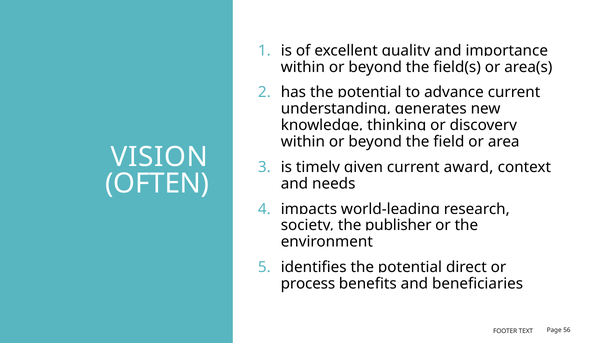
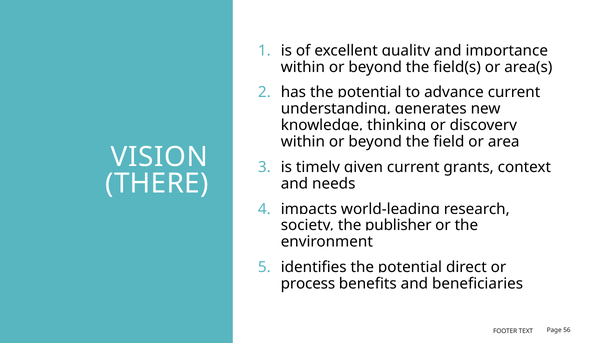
award: award -> grants
OFTEN: OFTEN -> THERE
